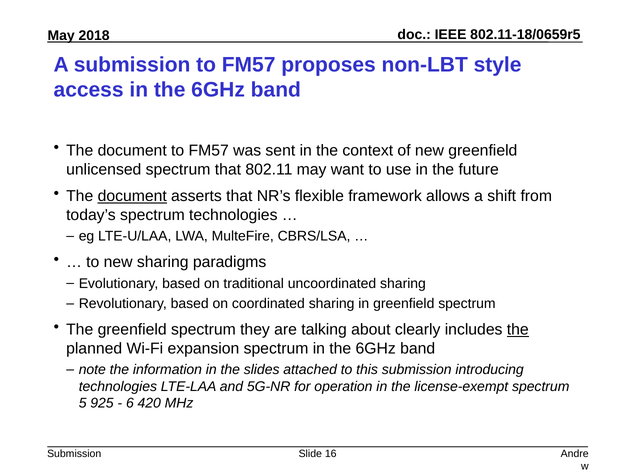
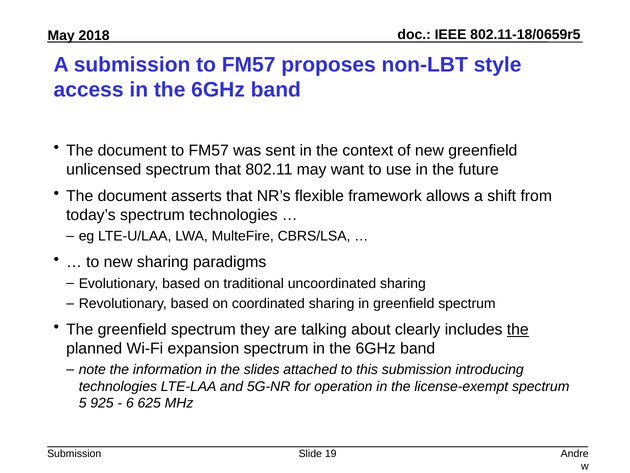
document at (132, 196) underline: present -> none
420: 420 -> 625
16: 16 -> 19
